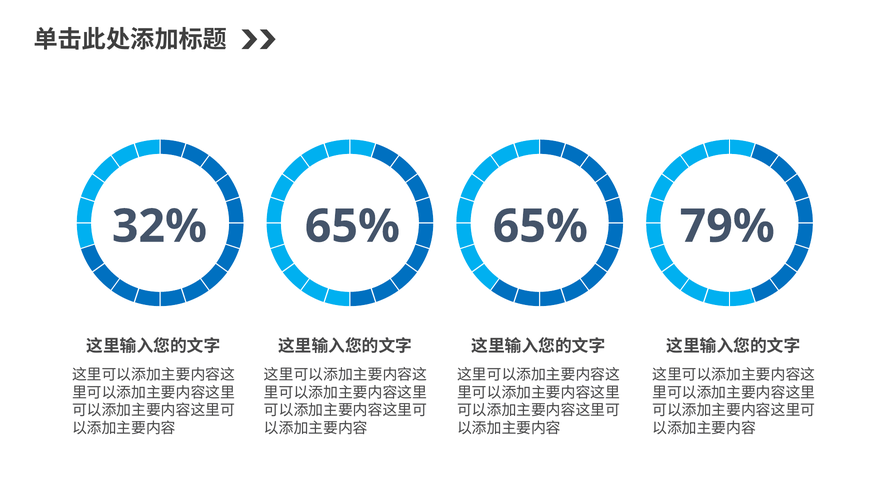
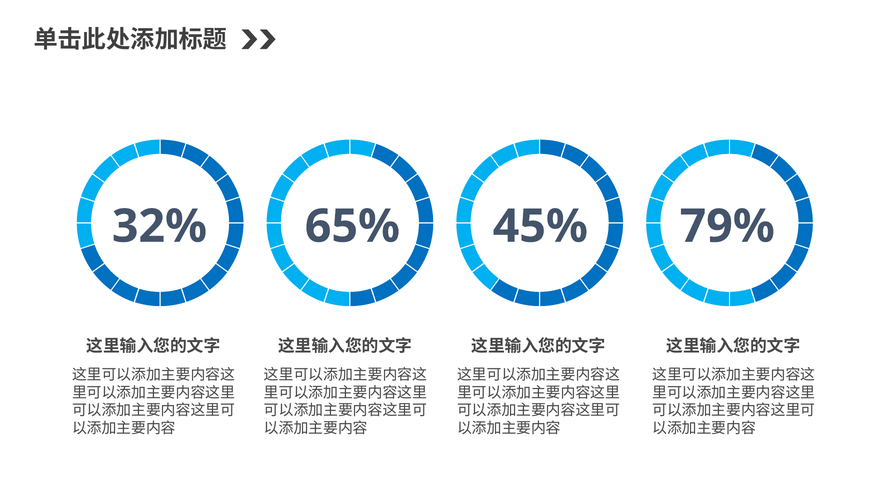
65% 65%: 65% -> 45%
